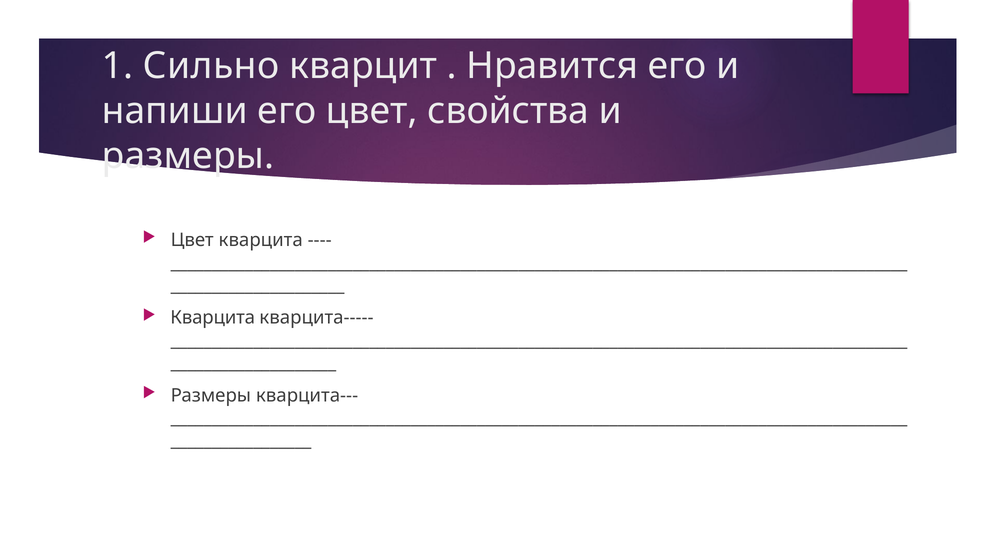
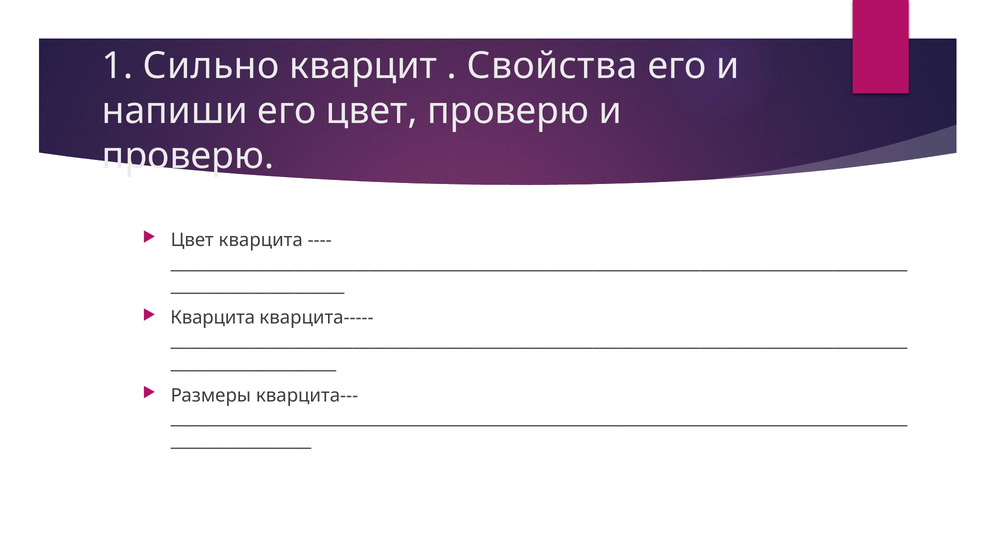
Нравится: Нравится -> Свойства
цвет свойства: свойства -> проверю
размеры at (188, 156): размеры -> проверю
